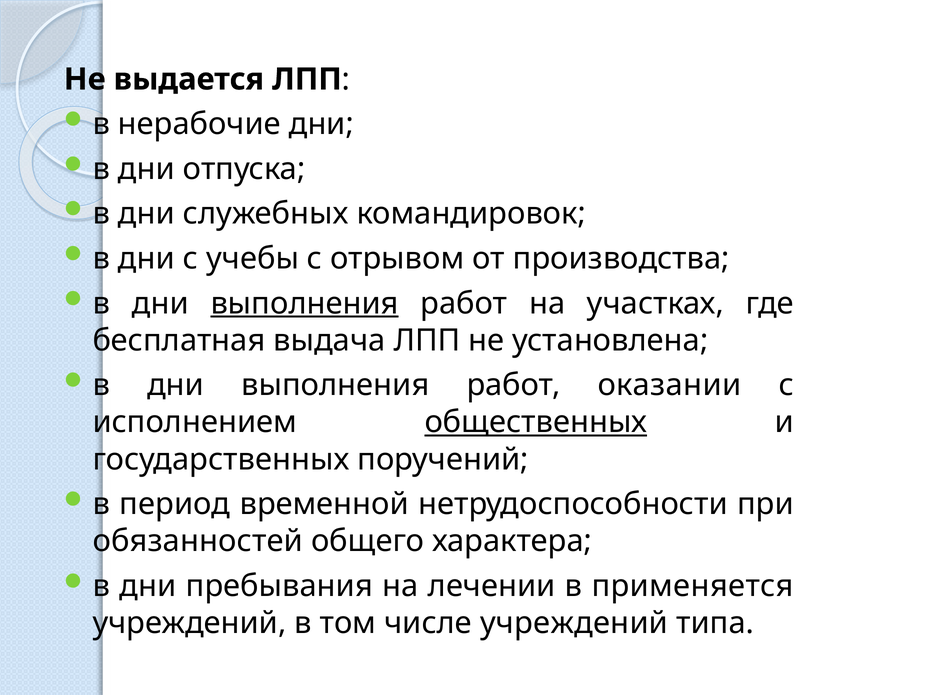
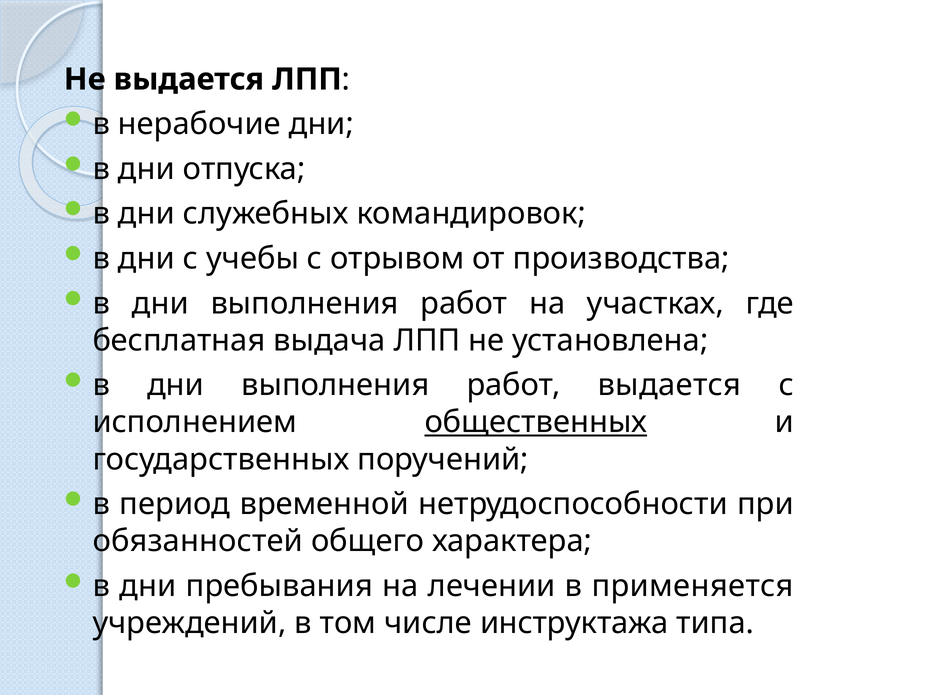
выполнения at (305, 303) underline: present -> none
работ оказании: оказании -> выдается
числе учреждений: учреждений -> инструктажа
